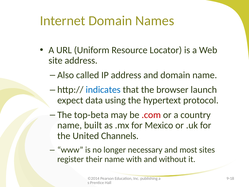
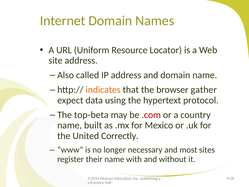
indicates colour: blue -> orange
launch: launch -> gather
Channels: Channels -> Correctly
